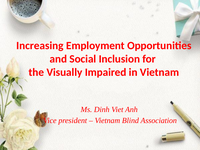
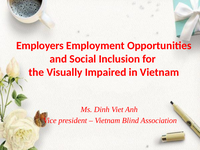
Increasing: Increasing -> Employers
